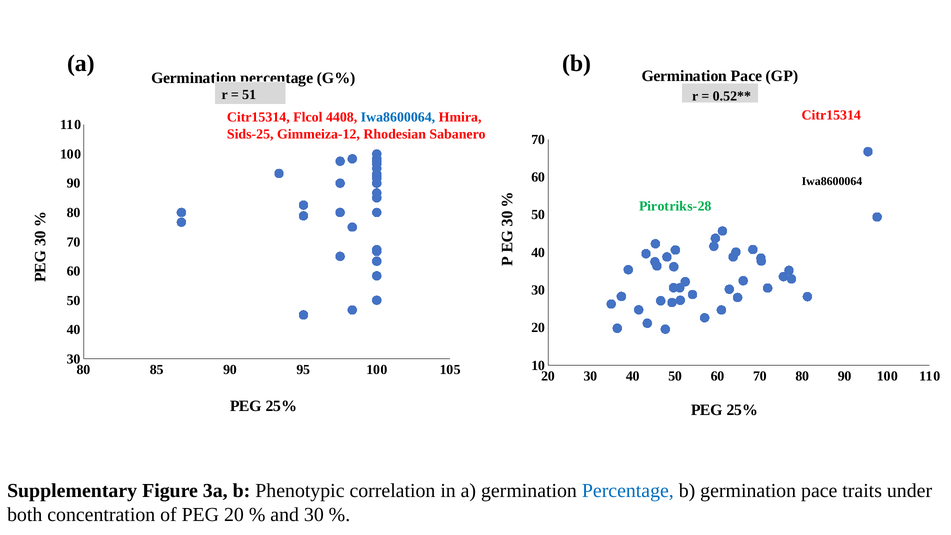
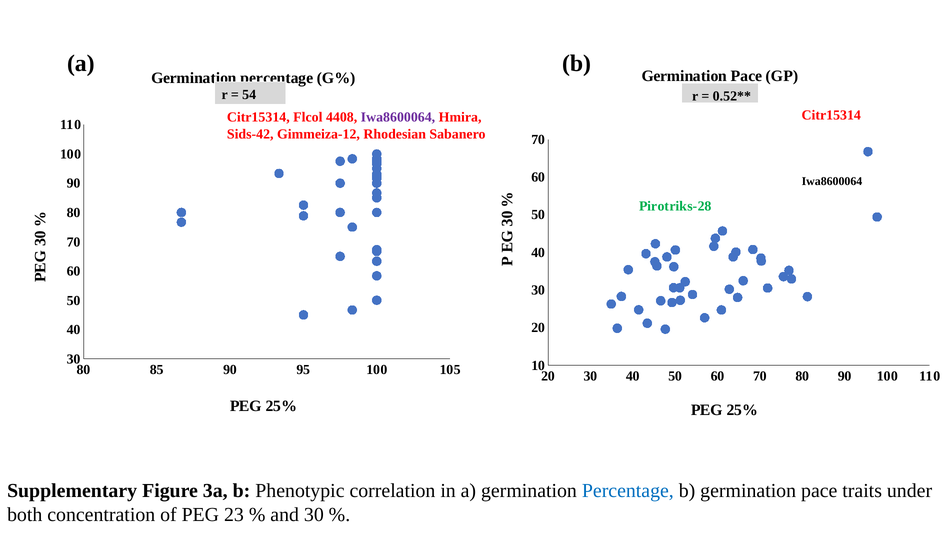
51: 51 -> 54
Iwa8600064 at (398, 117) colour: blue -> purple
Sids-25: Sids-25 -> Sids-42
PEG 20: 20 -> 23
